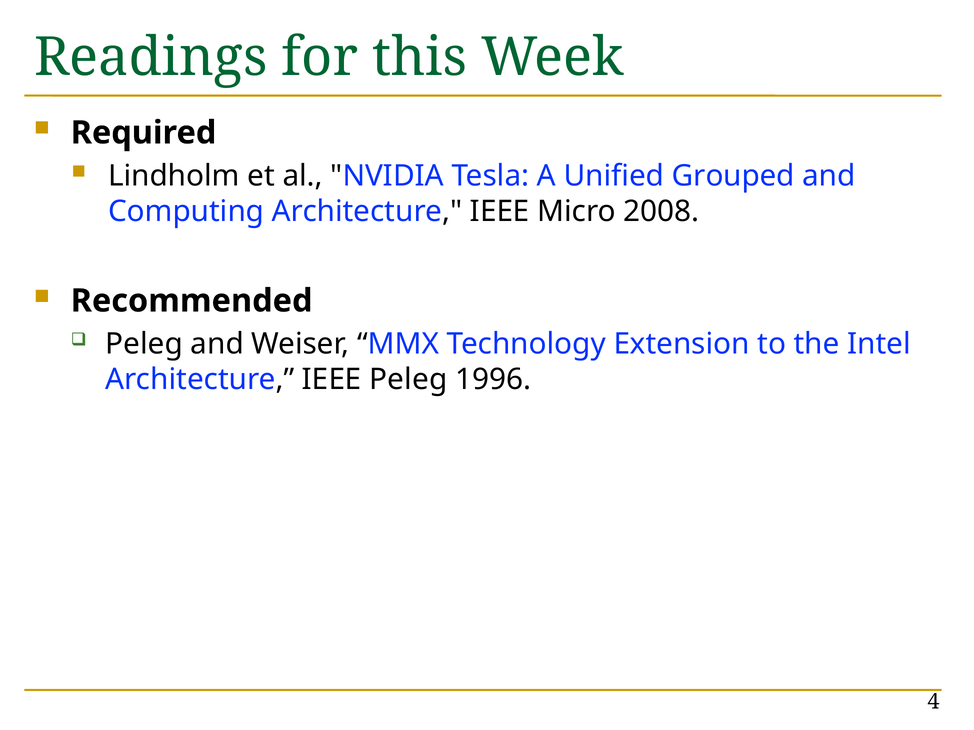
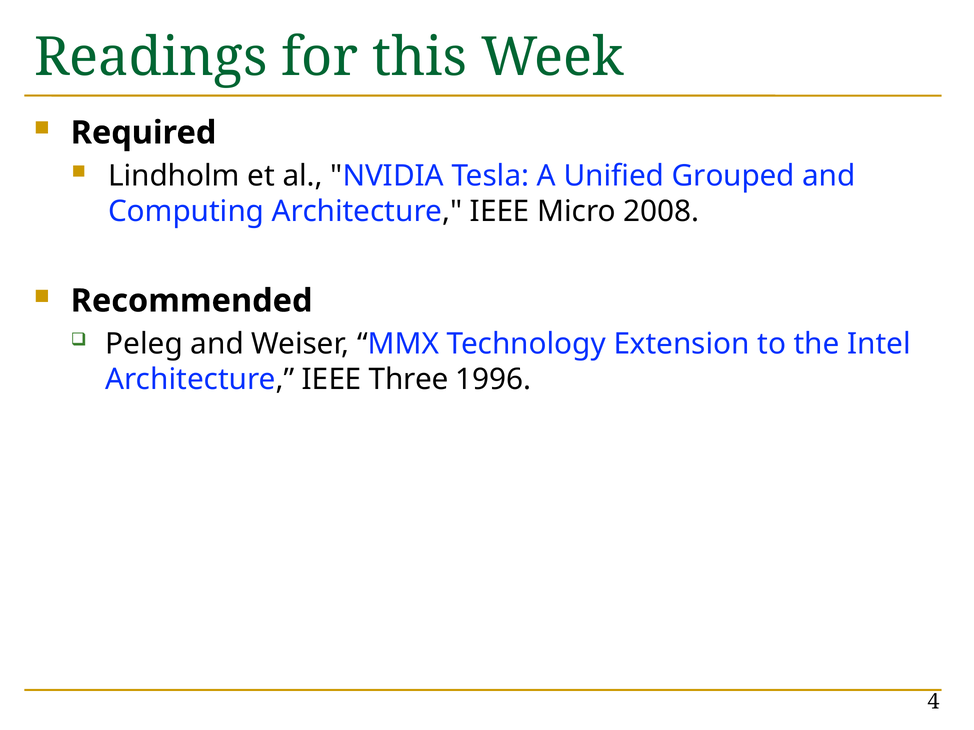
IEEE Peleg: Peleg -> Three
